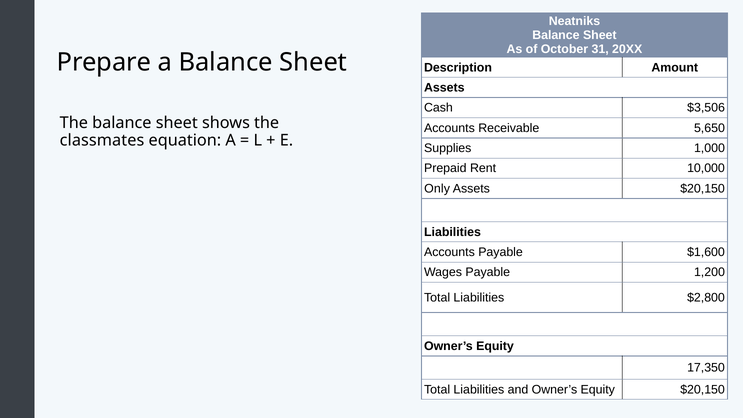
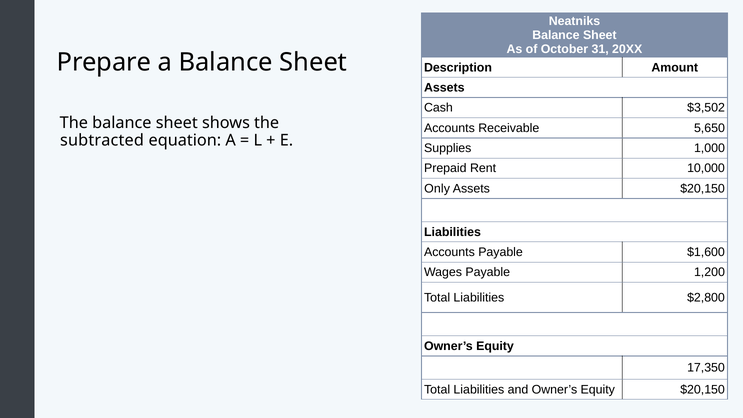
$3,506: $3,506 -> $3,502
classmates: classmates -> subtracted
